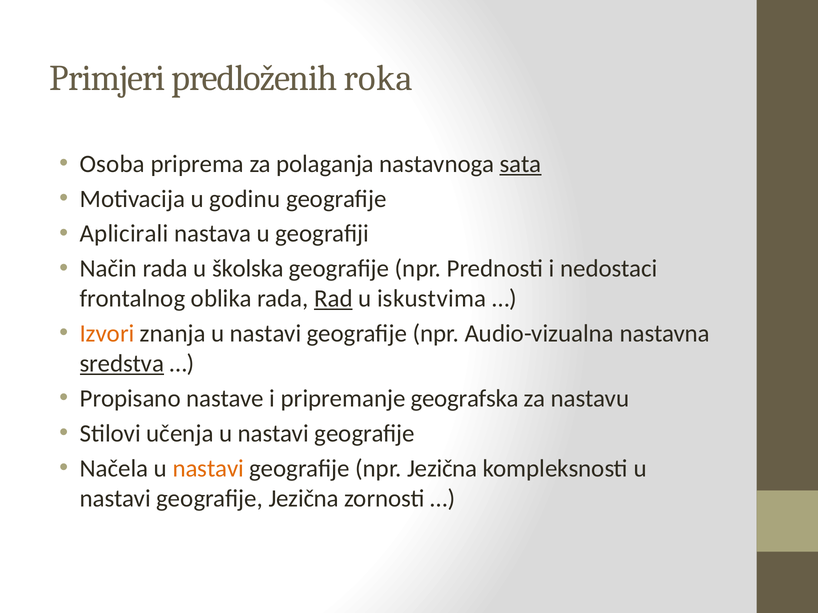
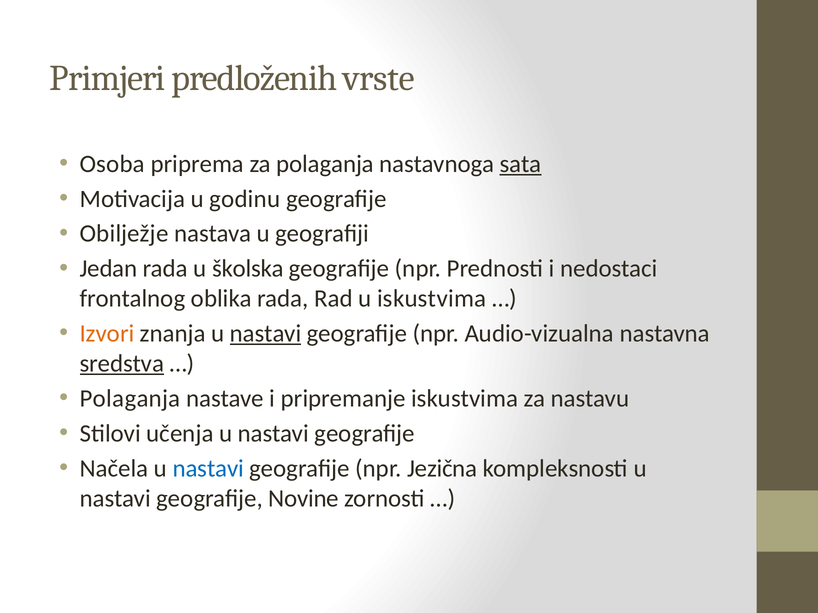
roka: roka -> vrste
Aplicirali: Aplicirali -> Obilježje
Način: Način -> Jedan
Rad underline: present -> none
nastavi at (266, 334) underline: none -> present
Propisano at (130, 399): Propisano -> Polaganja
pripremanje geografska: geografska -> iskustvima
nastavi at (208, 469) colour: orange -> blue
geografije Jezična: Jezična -> Novine
